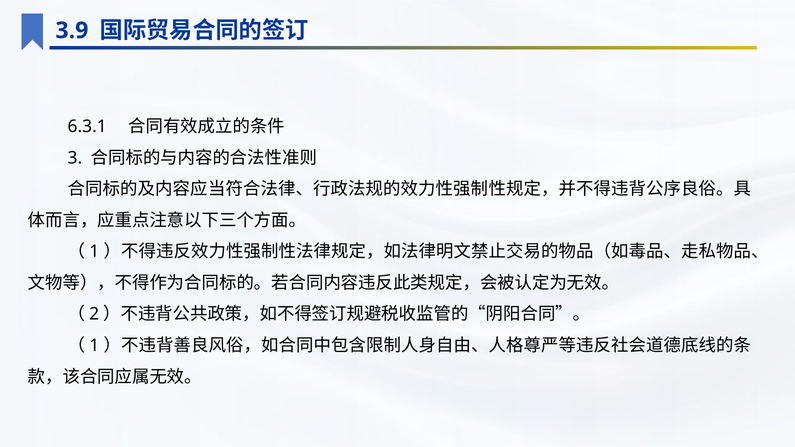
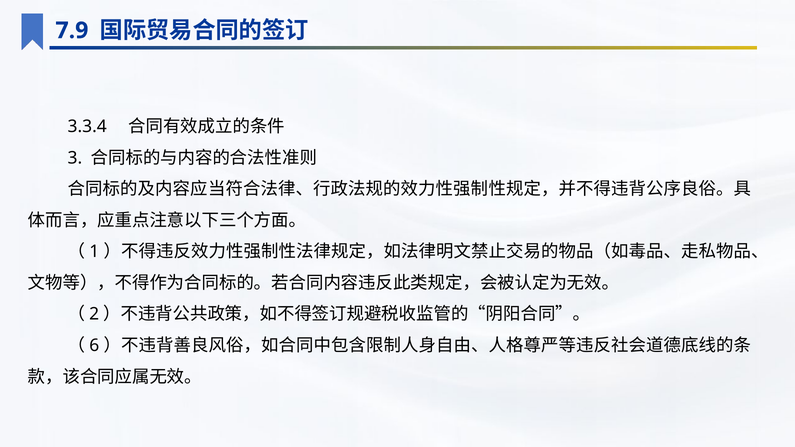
3.9: 3.9 -> 7.9
6.3.1: 6.3.1 -> 3.3.4
1 at (94, 346): 1 -> 6
